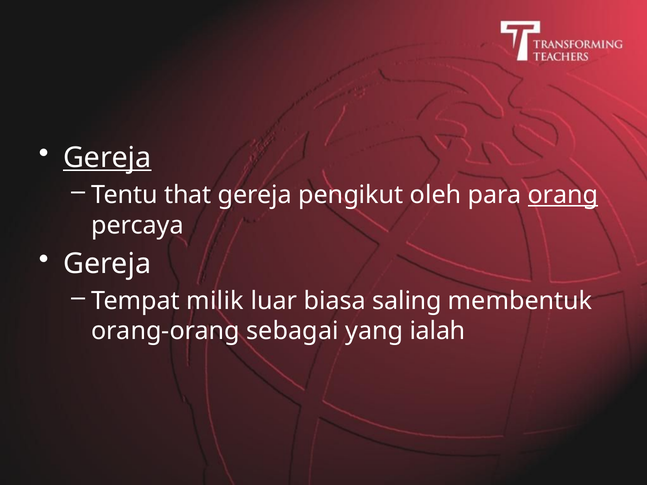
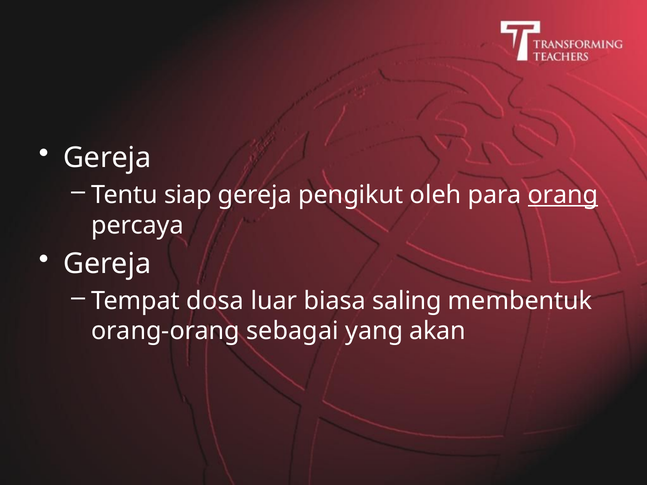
Gereja at (107, 158) underline: present -> none
that: that -> siap
milik: milik -> dosa
ialah: ialah -> akan
